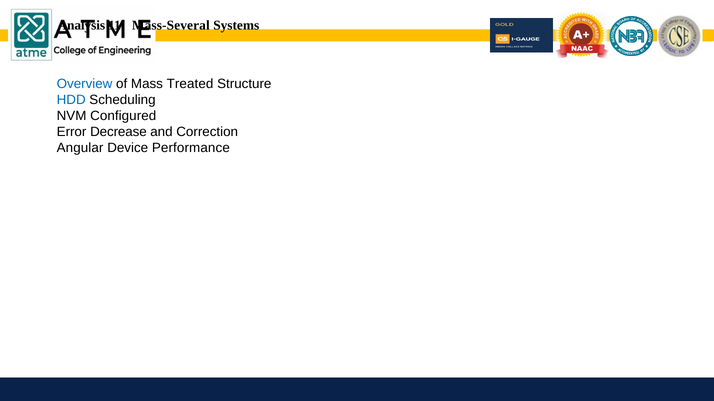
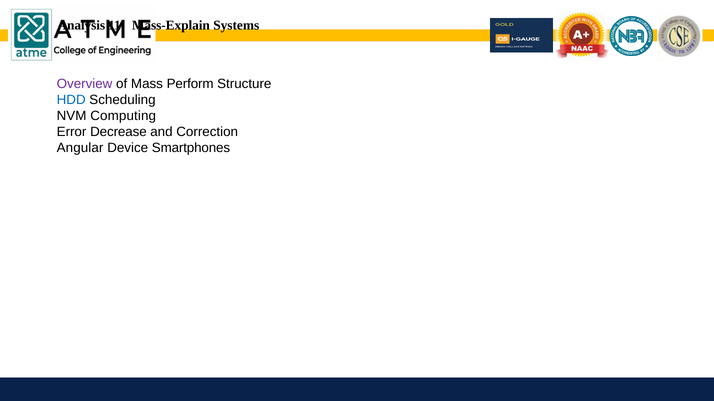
Mass-Several: Mass-Several -> Mass-Explain
Overview colour: blue -> purple
Treated: Treated -> Perform
Configured: Configured -> Computing
Performance: Performance -> Smartphones
